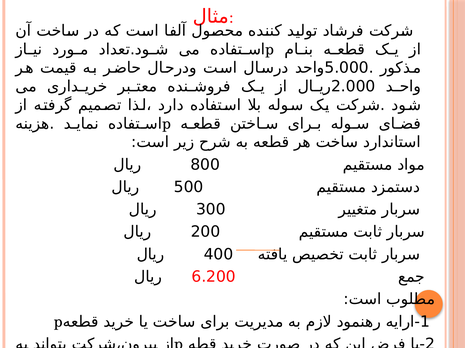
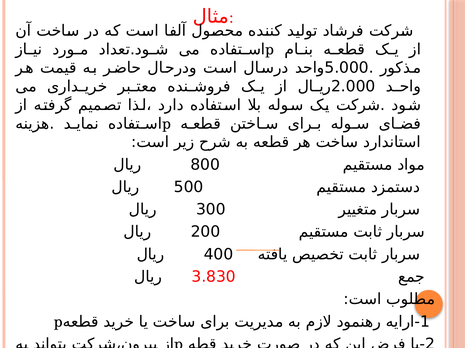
6.200: 6.200 -> 3.830
